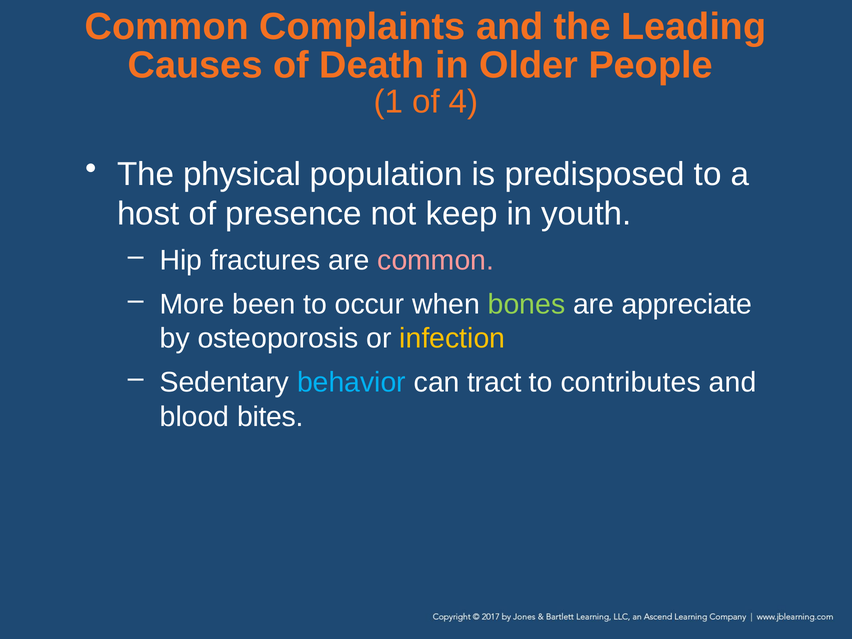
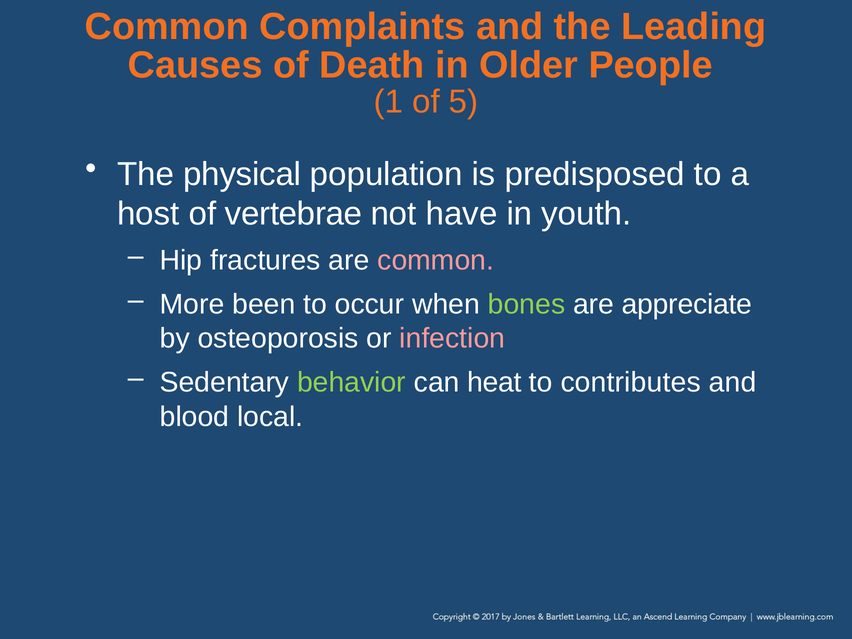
4: 4 -> 5
presence: presence -> vertebrae
keep: keep -> have
infection colour: yellow -> pink
behavior colour: light blue -> light green
tract: tract -> heat
bites: bites -> local
